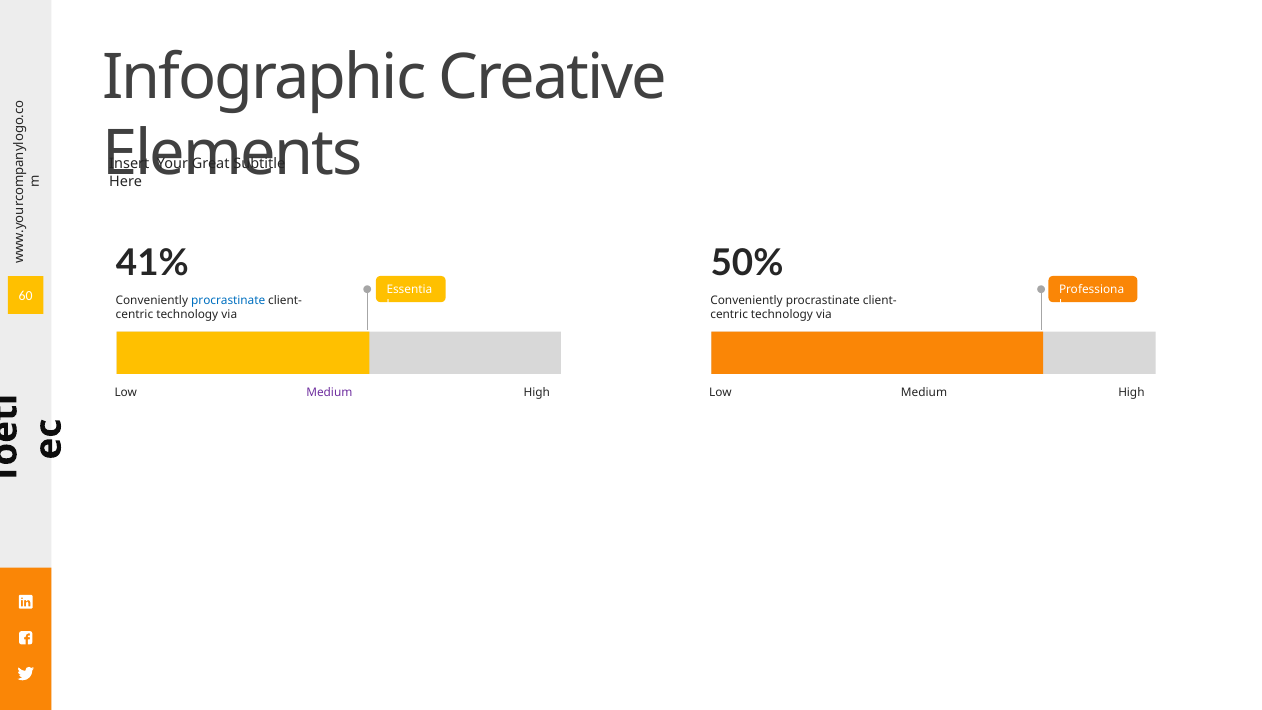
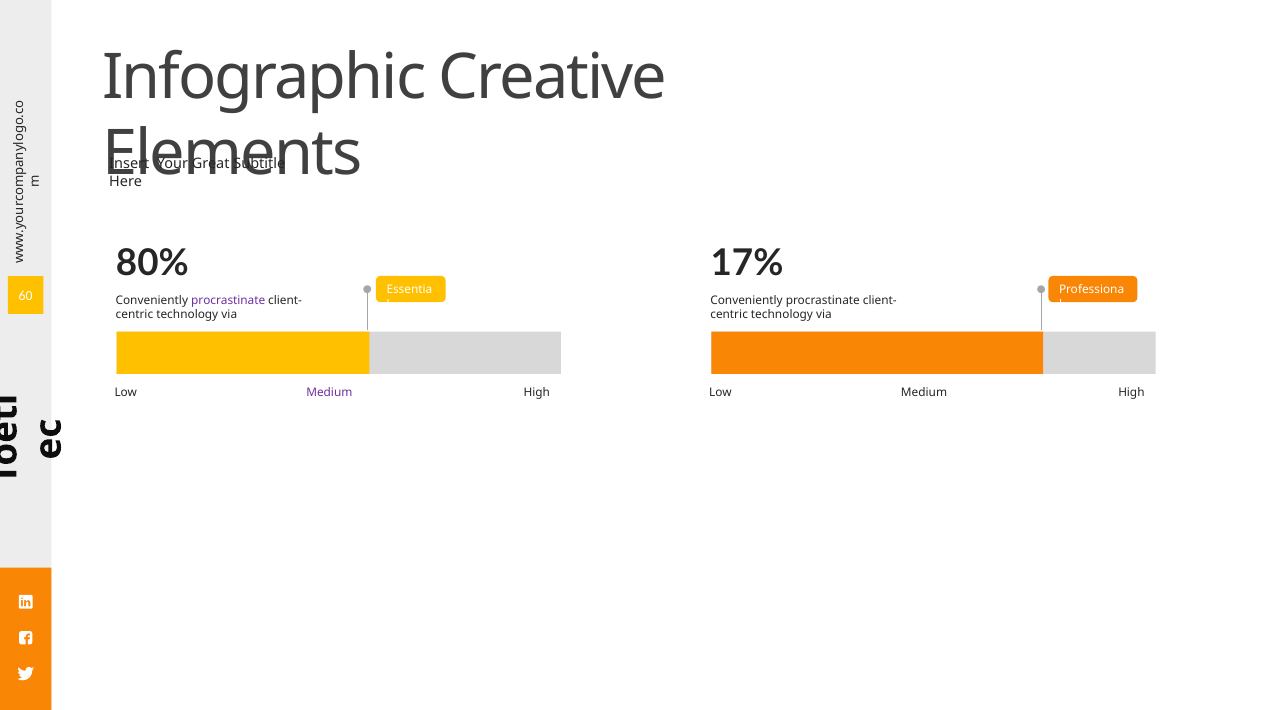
41%: 41% -> 80%
50%: 50% -> 17%
procrastinate at (228, 300) colour: blue -> purple
